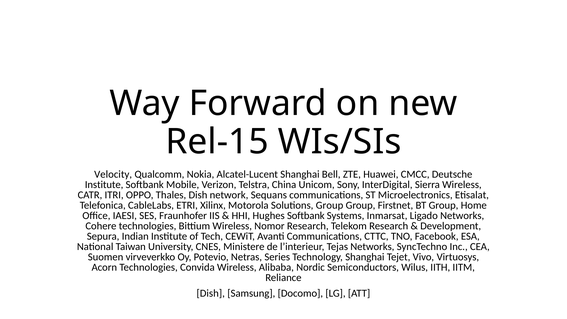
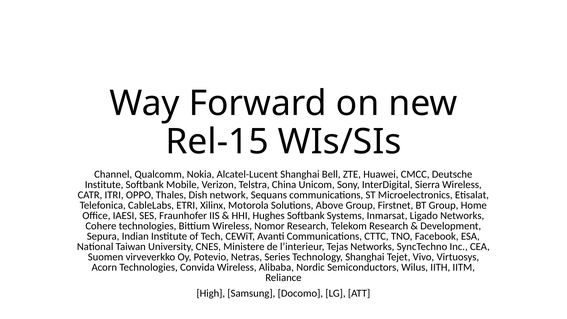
Velocity: Velocity -> Channel
Solutions Group: Group -> Above
Dish at (211, 293): Dish -> High
